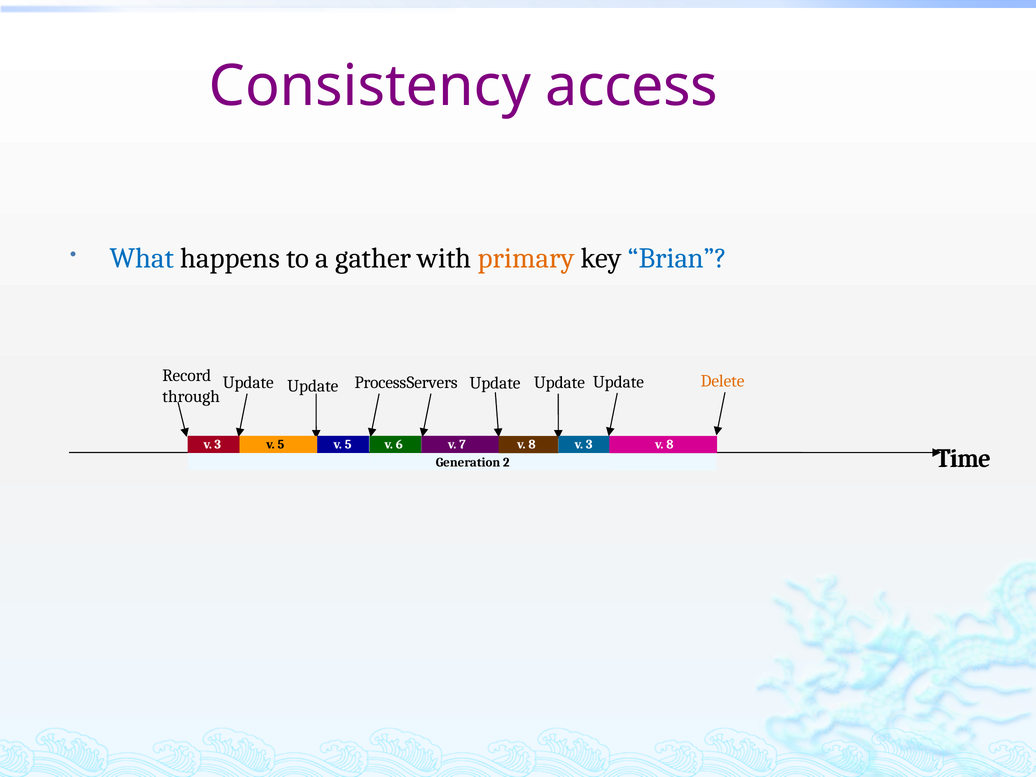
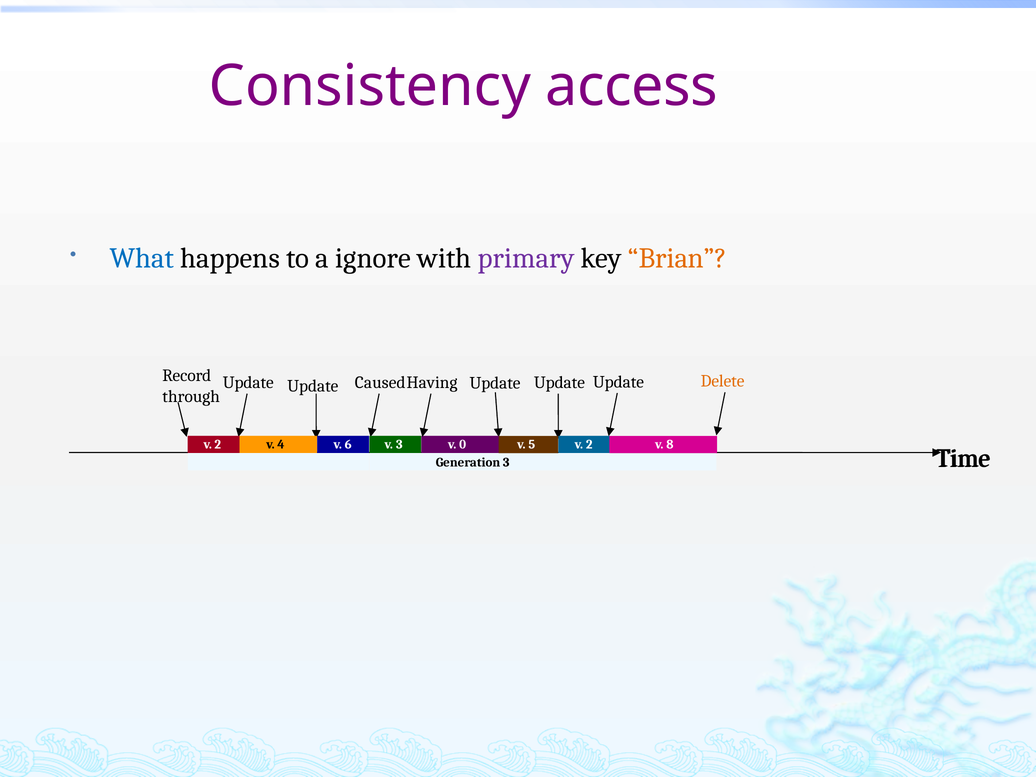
gather: gather -> ignore
primary colour: orange -> purple
Brian colour: blue -> orange
Process: Process -> Caused
Servers: Servers -> Having
3 at (218, 445): 3 -> 2
5 at (281, 444): 5 -> 4
5 at (348, 445): 5 -> 6
v 6: 6 -> 3
7: 7 -> 0
8 at (532, 445): 8 -> 5
3 at (589, 445): 3 -> 2
Generation 2: 2 -> 3
